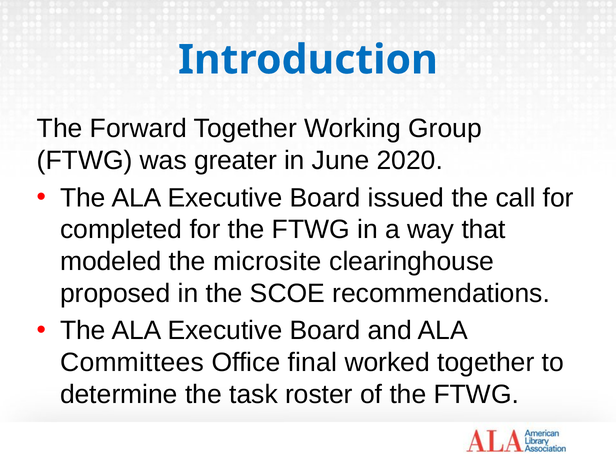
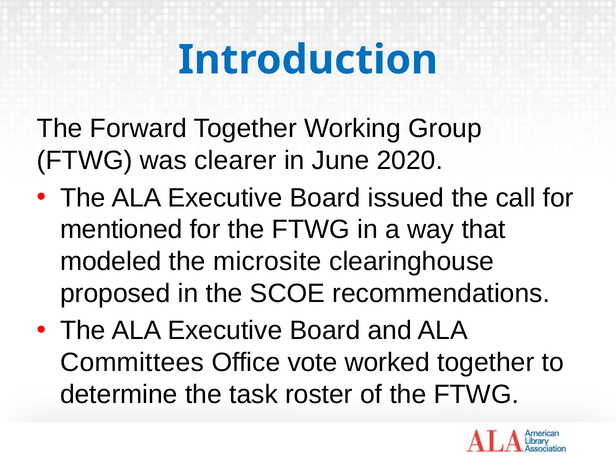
greater: greater -> clearer
completed: completed -> mentioned
final: final -> vote
